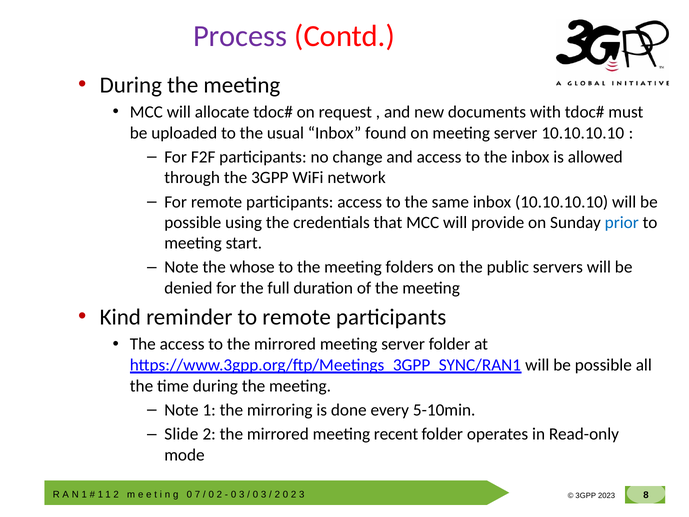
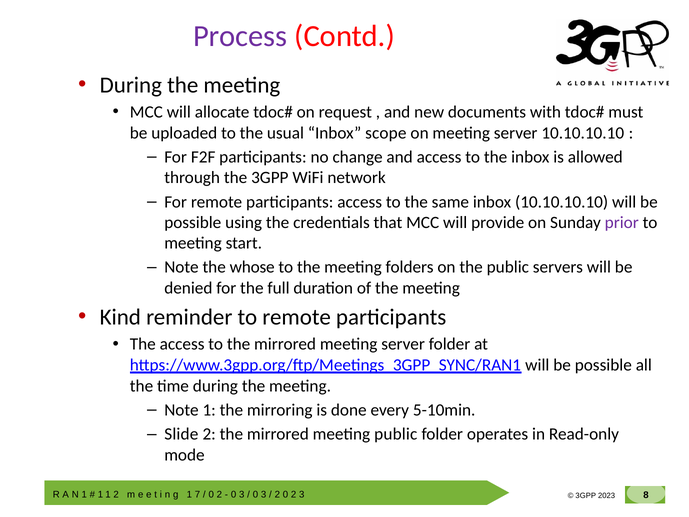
found: found -> scope
prior colour: blue -> purple
meeting recent: recent -> public
0 at (189, 494): 0 -> 1
